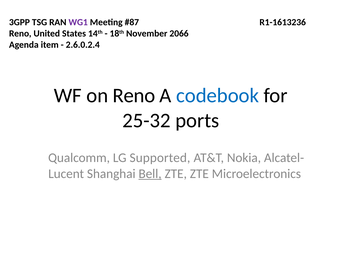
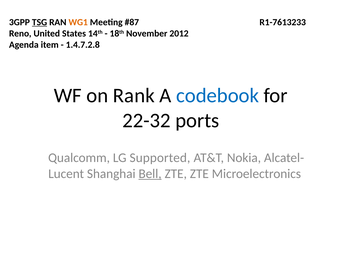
TSG underline: none -> present
WG1 colour: purple -> orange
R1-1613236: R1-1613236 -> R1-7613233
2066: 2066 -> 2012
2.6.0.2.4: 2.6.0.2.4 -> 1.4.7.2.8
on Reno: Reno -> Rank
25-32: 25-32 -> 22-32
